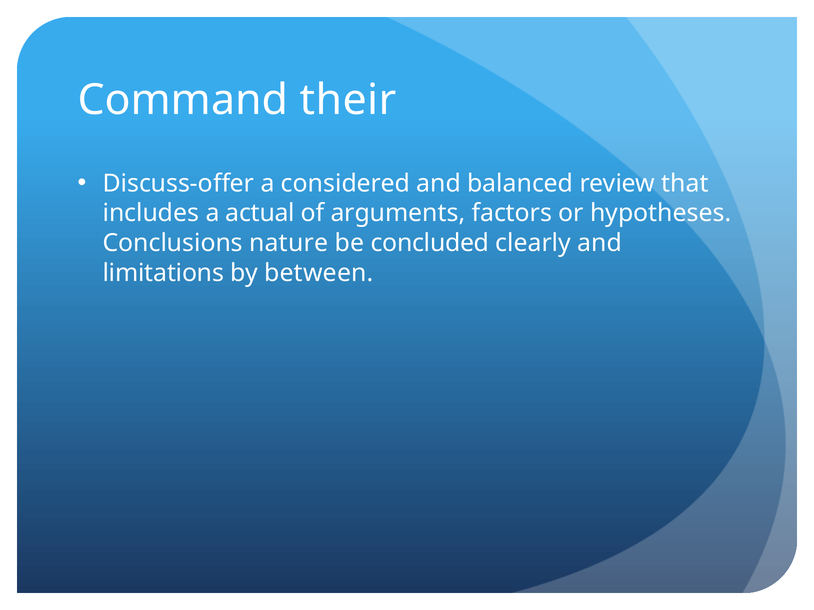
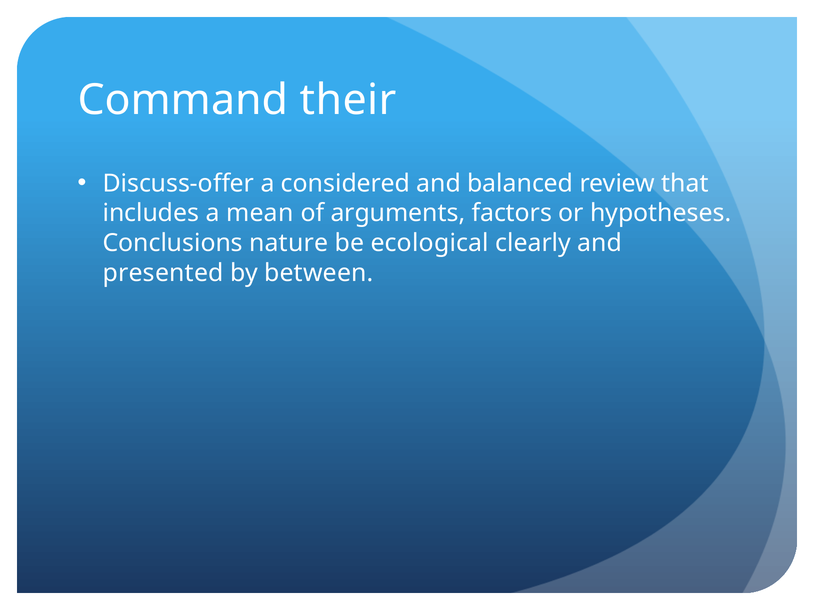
actual: actual -> mean
concluded: concluded -> ecological
limitations: limitations -> presented
